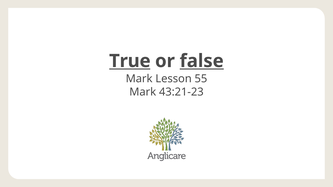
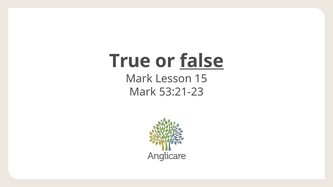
True underline: present -> none
55: 55 -> 15
43:21-23: 43:21-23 -> 53:21-23
